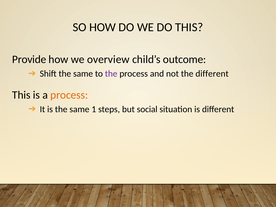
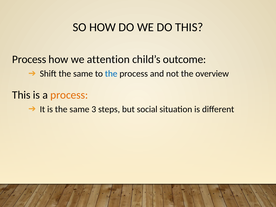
Provide at (29, 59): Provide -> Process
overview: overview -> attention
the at (111, 74) colour: purple -> blue
the different: different -> overview
1: 1 -> 3
